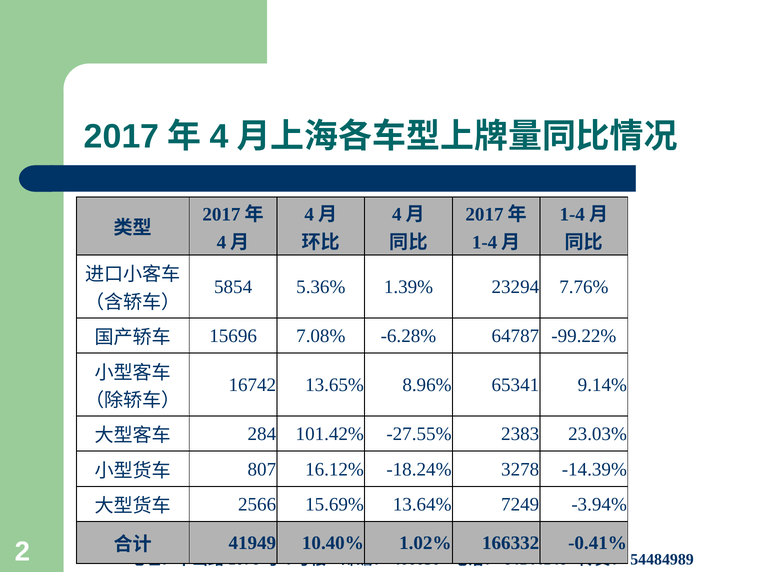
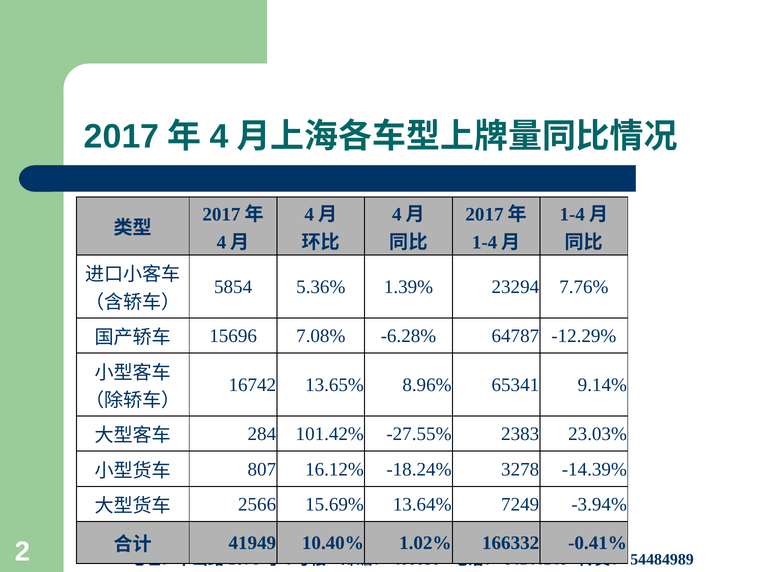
-99.22%: -99.22% -> -12.29%
